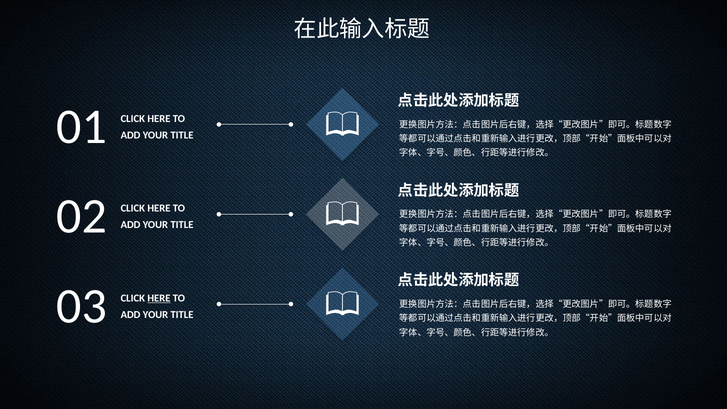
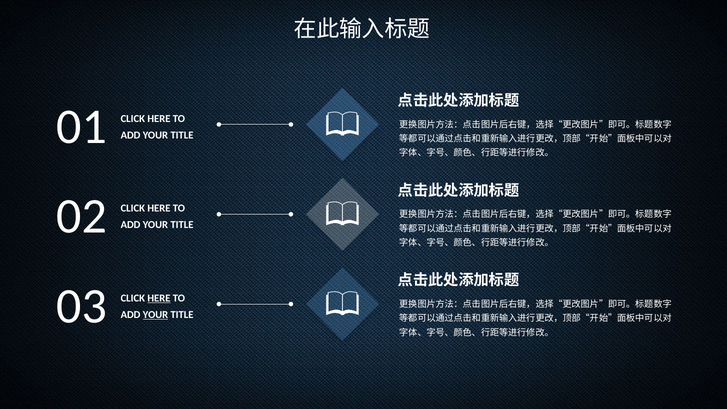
YOUR at (155, 315) underline: none -> present
